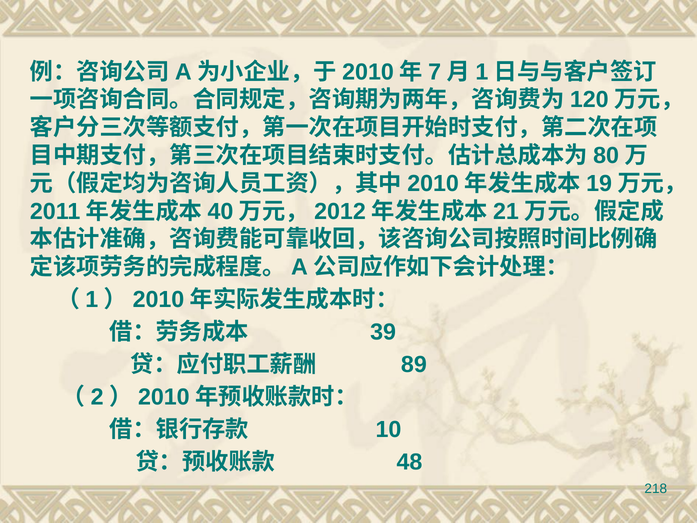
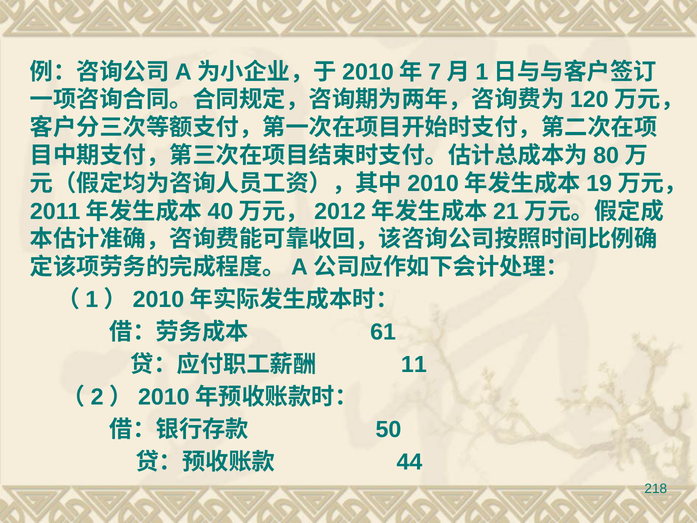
39: 39 -> 61
89: 89 -> 11
10: 10 -> 50
48: 48 -> 44
